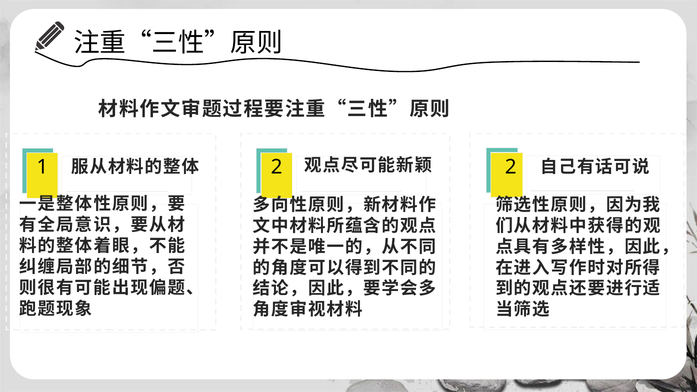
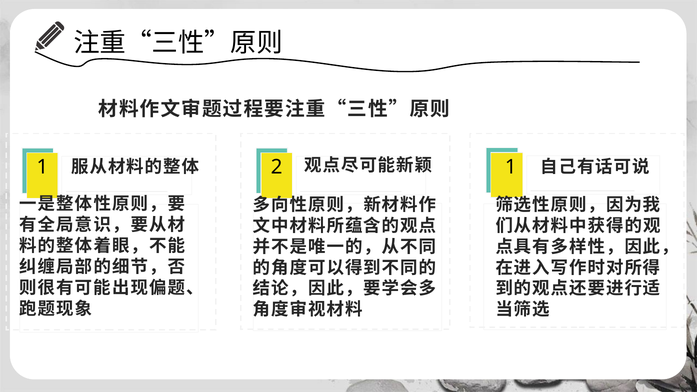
2 2: 2 -> 1
